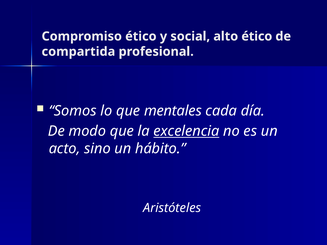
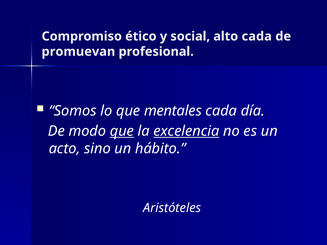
alto ético: ético -> cada
compartida: compartida -> promuevan
que at (122, 131) underline: none -> present
